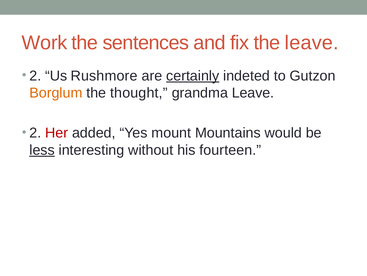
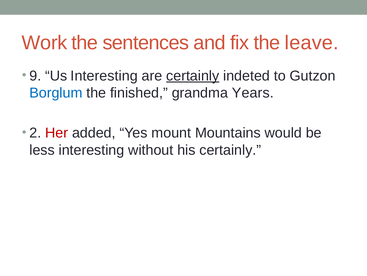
2 at (35, 76): 2 -> 9
Us Rushmore: Rushmore -> Interesting
Borglum colour: orange -> blue
thought: thought -> finished
grandma Leave: Leave -> Years
less underline: present -> none
his fourteen: fourteen -> certainly
